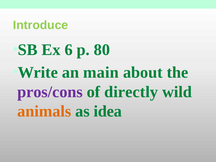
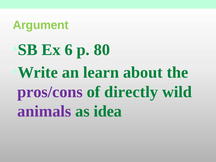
Introduce: Introduce -> Argument
main: main -> learn
animals colour: orange -> purple
